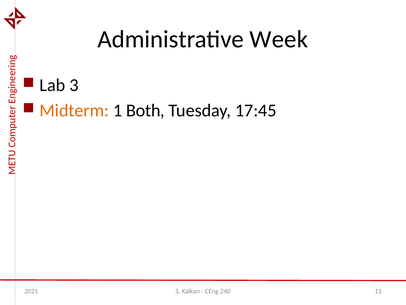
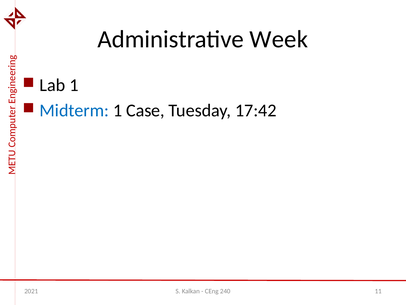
Lab 3: 3 -> 1
Midterm colour: orange -> blue
Both: Both -> Case
17:45: 17:45 -> 17:42
